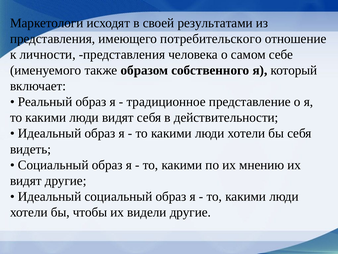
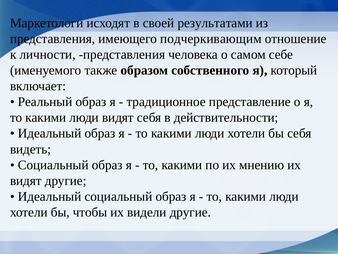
потребительского: потребительского -> подчеркивающим
